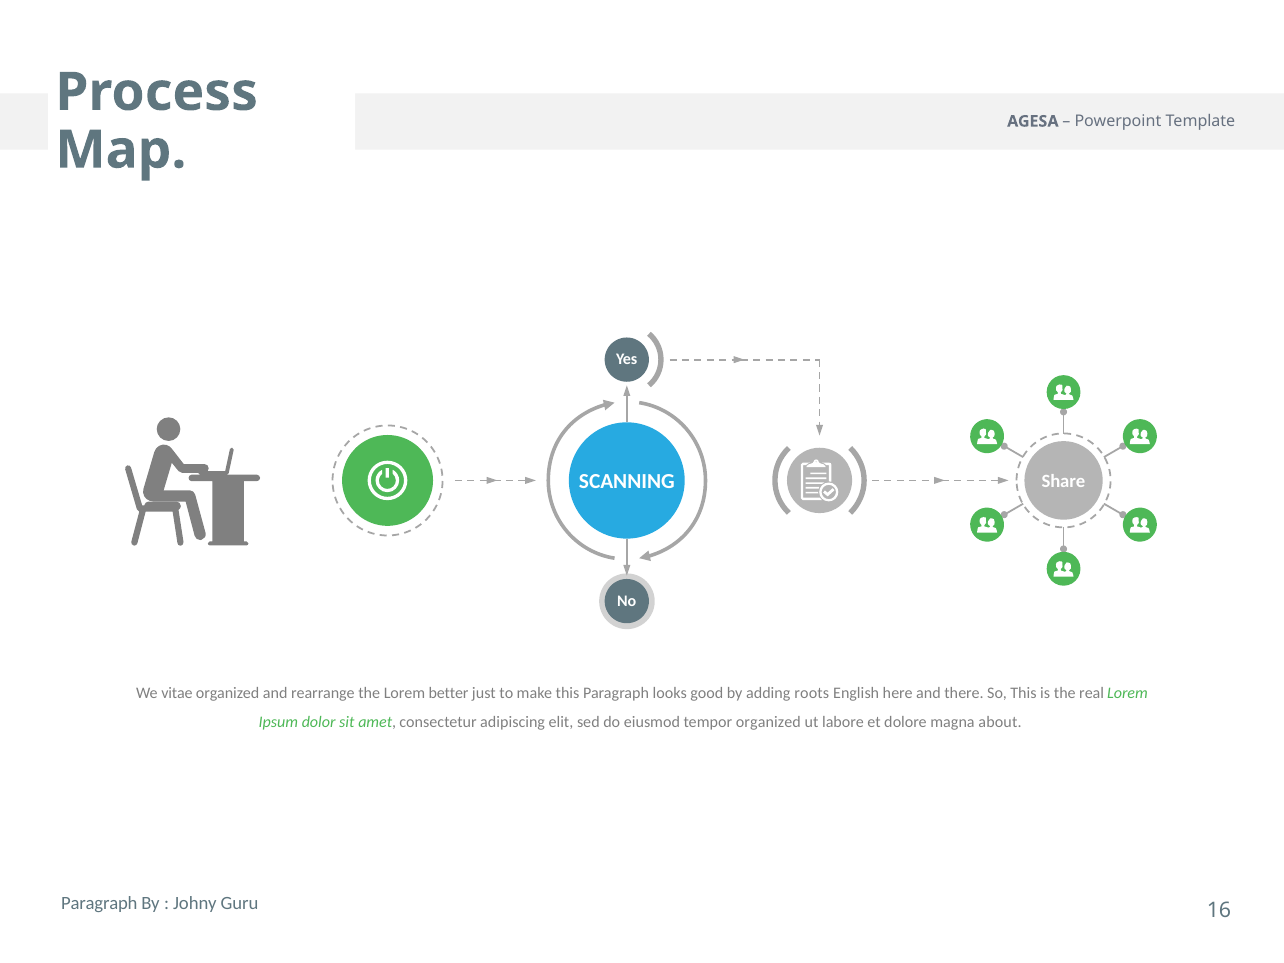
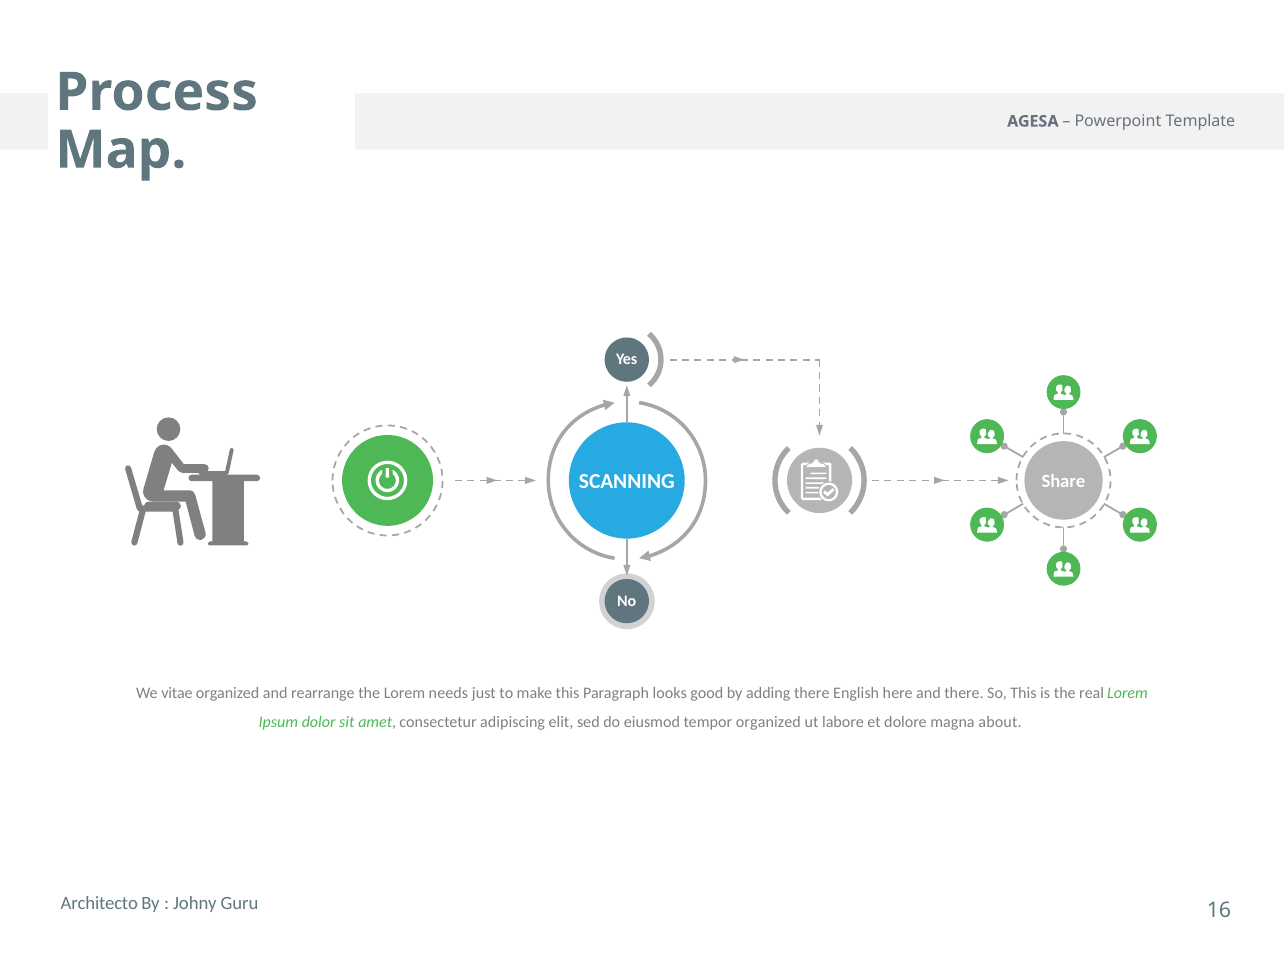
better: better -> needs
adding roots: roots -> there
Paragraph at (99, 904): Paragraph -> Architecto
